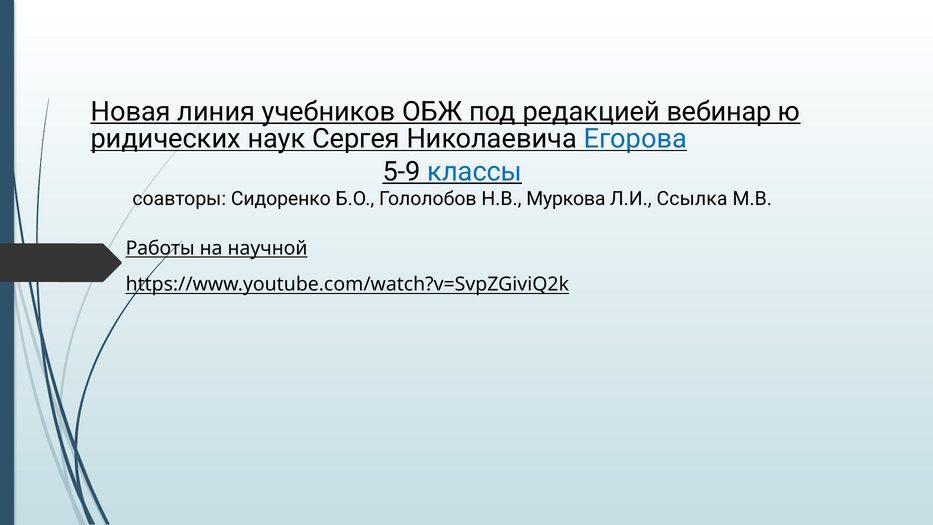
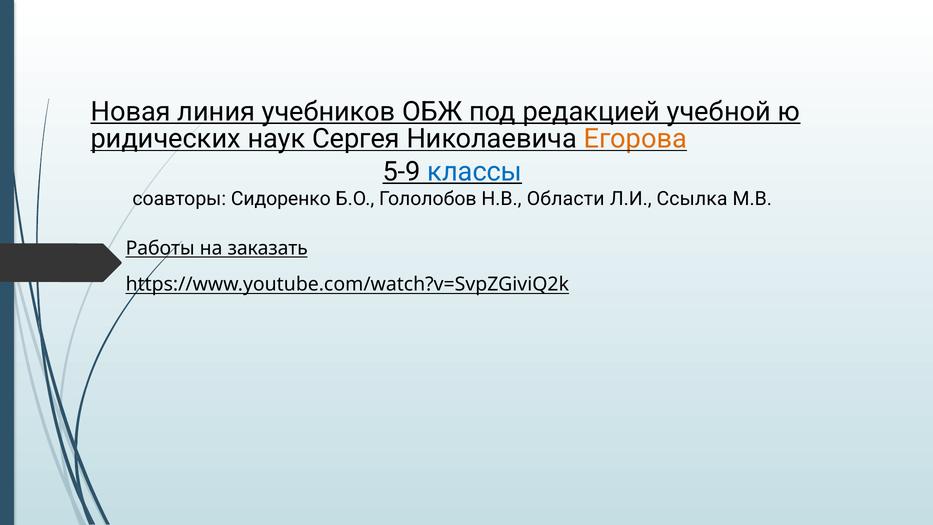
вебинар: вебинар -> учебной
Егорова colour: blue -> orange
Муркова: Муркова -> Области
научной: научной -> заказать
